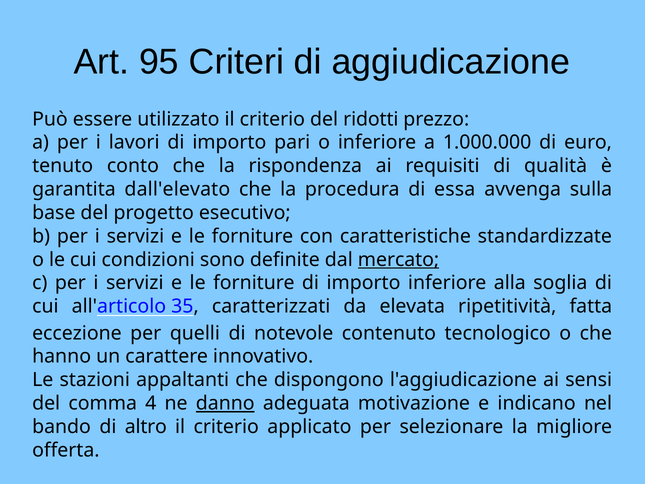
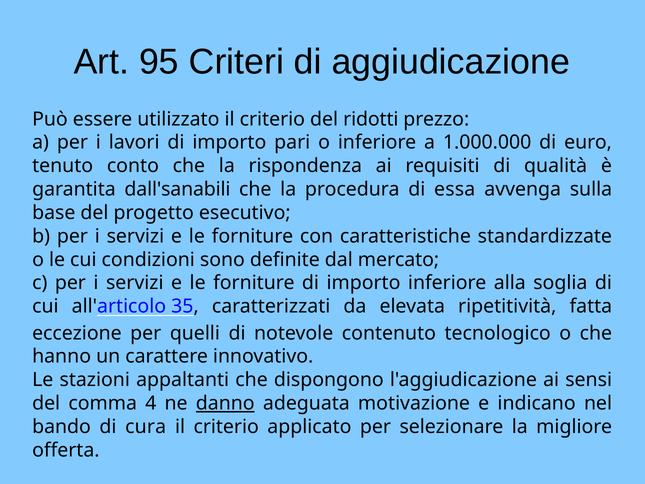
dall'elevato: dall'elevato -> dall'sanabili
mercato underline: present -> none
altro: altro -> cura
